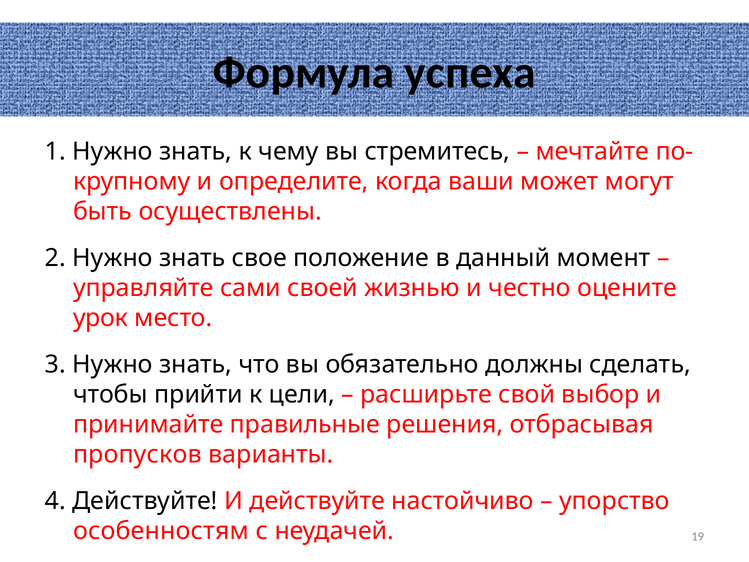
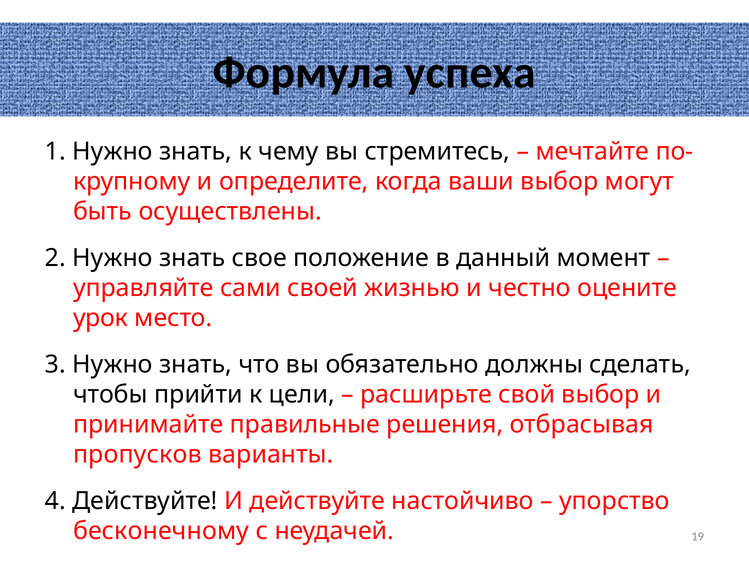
ваши может: может -> выбор
особенностям: особенностям -> бесконечному
